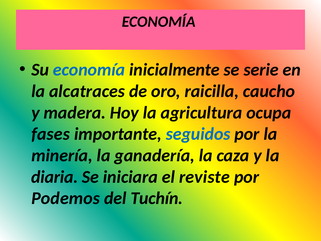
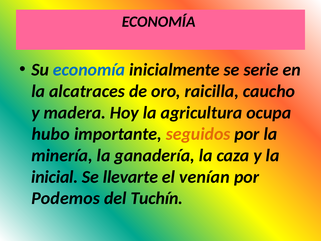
fases: fases -> hubo
seguidos colour: blue -> orange
diaria: diaria -> inicial
iniciara: iniciara -> llevarte
reviste: reviste -> venían
